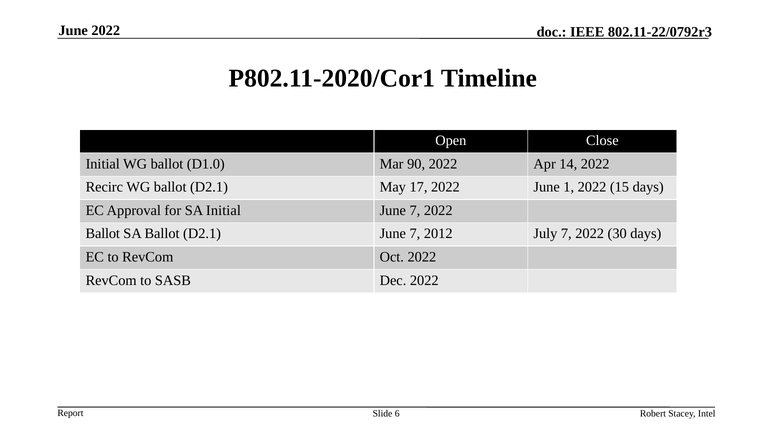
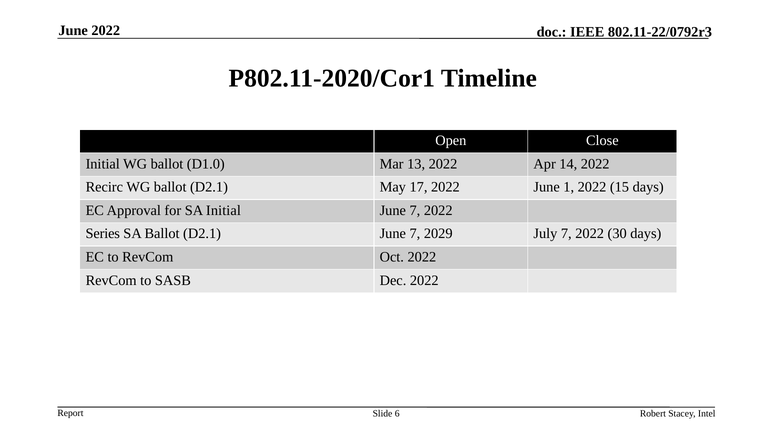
90: 90 -> 13
Ballot at (103, 234): Ballot -> Series
2012: 2012 -> 2029
